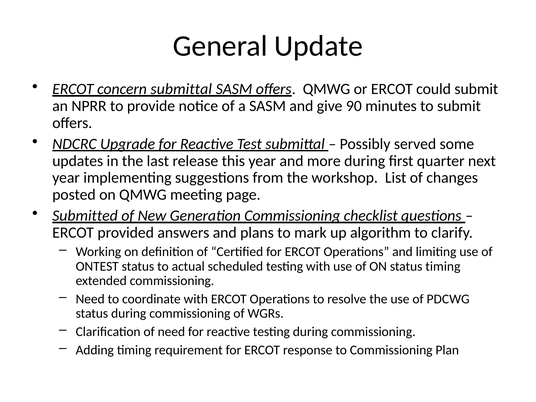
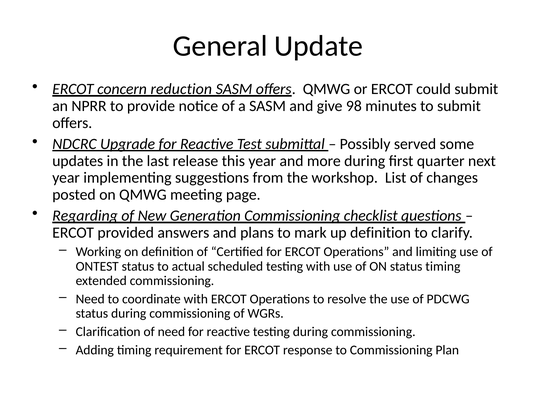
concern submittal: submittal -> reduction
90: 90 -> 98
Submitted: Submitted -> Regarding
up algorithm: algorithm -> definition
